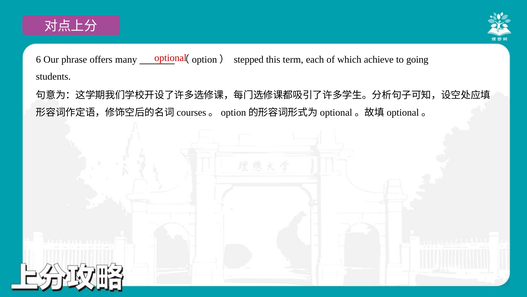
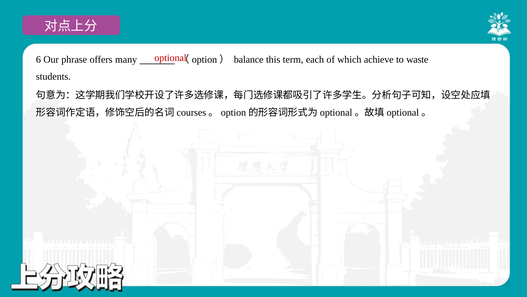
stepped: stepped -> balance
going: going -> waste
